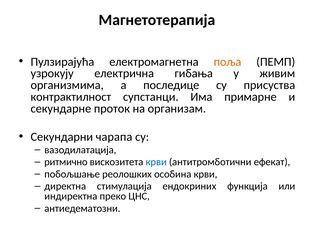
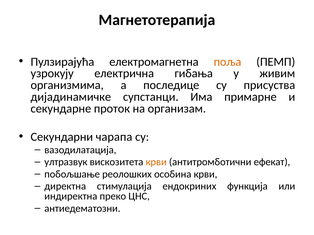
контрактилност: контрактилност -> дијадинамичкe
ритмично: ритмично -> ултразвук
крви at (156, 162) colour: blue -> orange
